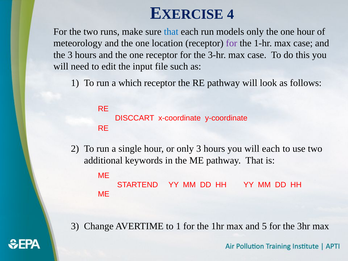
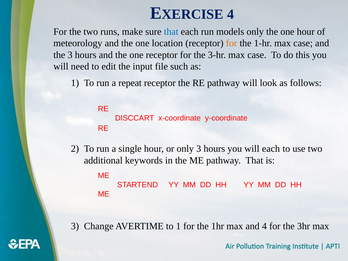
for at (232, 43) colour: purple -> orange
which: which -> repeat
and 5: 5 -> 4
